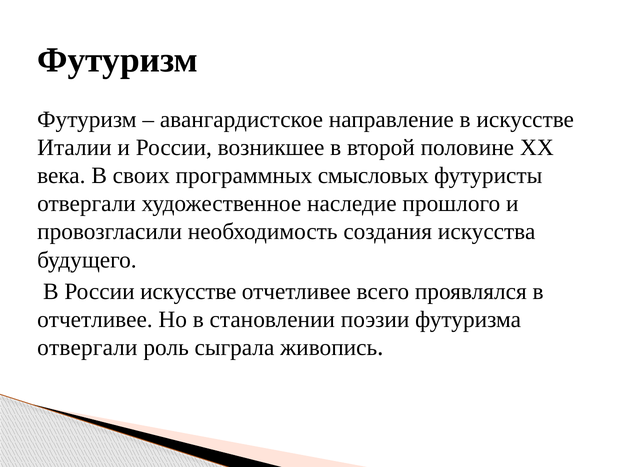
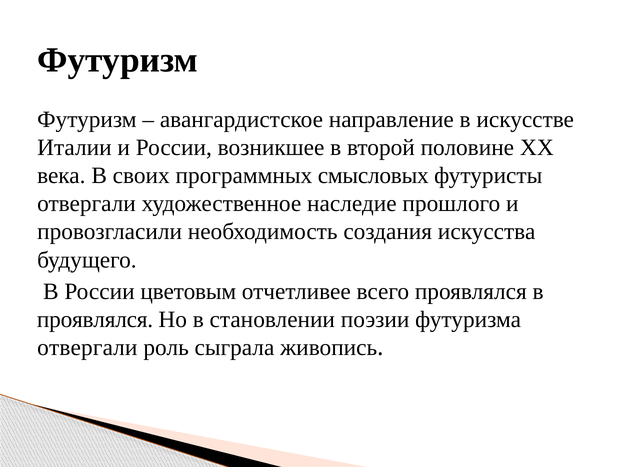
России искусстве: искусстве -> цветовым
отчетливее at (95, 319): отчетливее -> проявлялся
